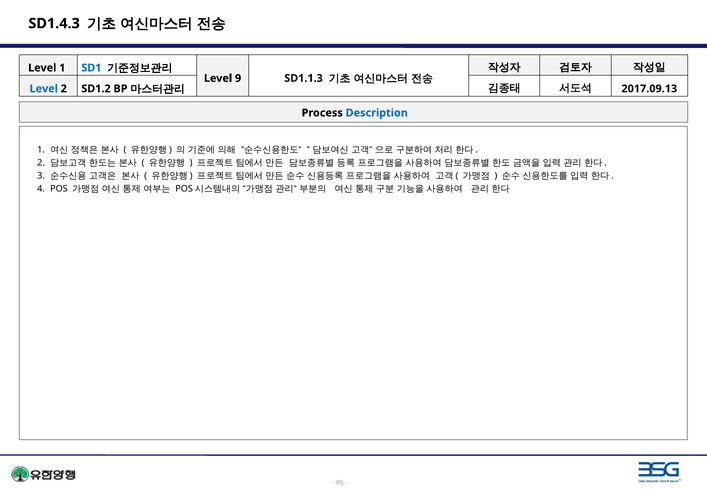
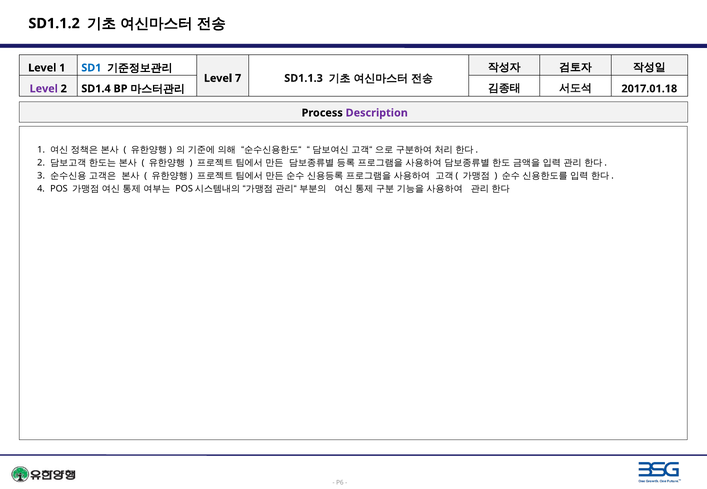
SD1.4.3: SD1.4.3 -> SD1.1.2
9: 9 -> 7
Level at (44, 89) colour: blue -> purple
SD1.2: SD1.2 -> SD1.4
2017.09.13: 2017.09.13 -> 2017.01.18
Description colour: blue -> purple
